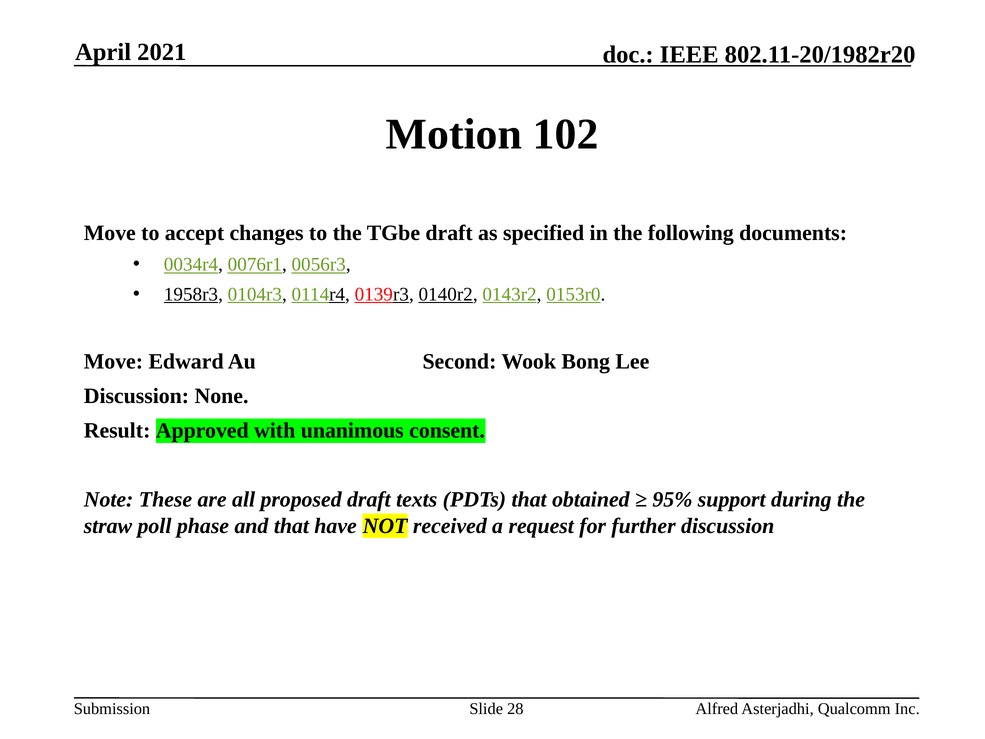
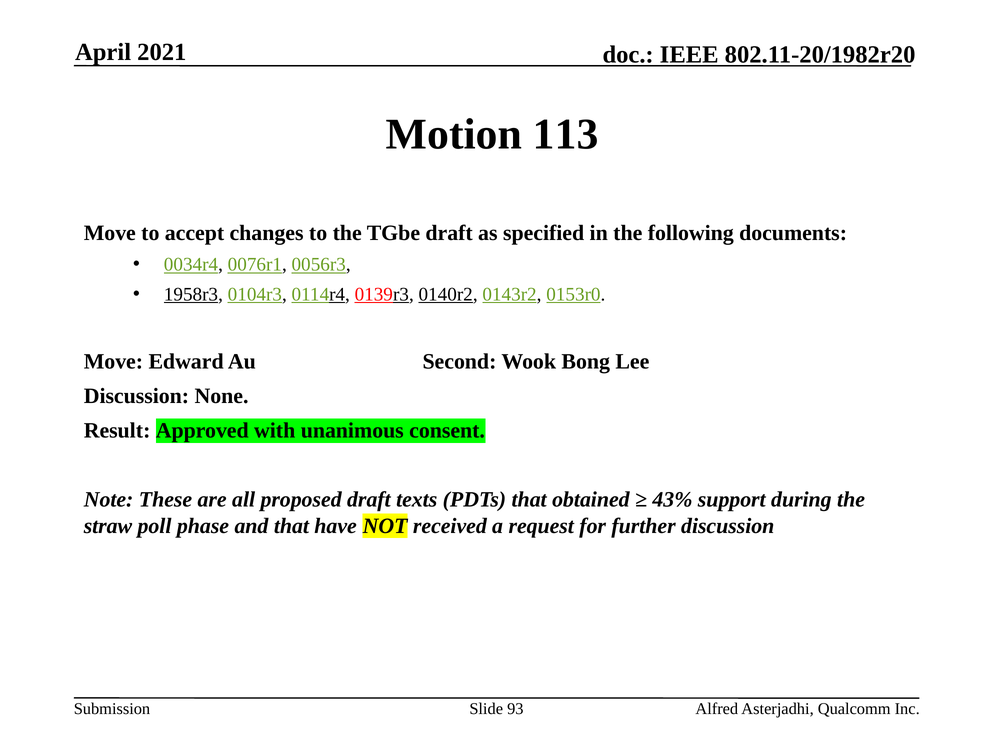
102: 102 -> 113
95%: 95% -> 43%
28: 28 -> 93
